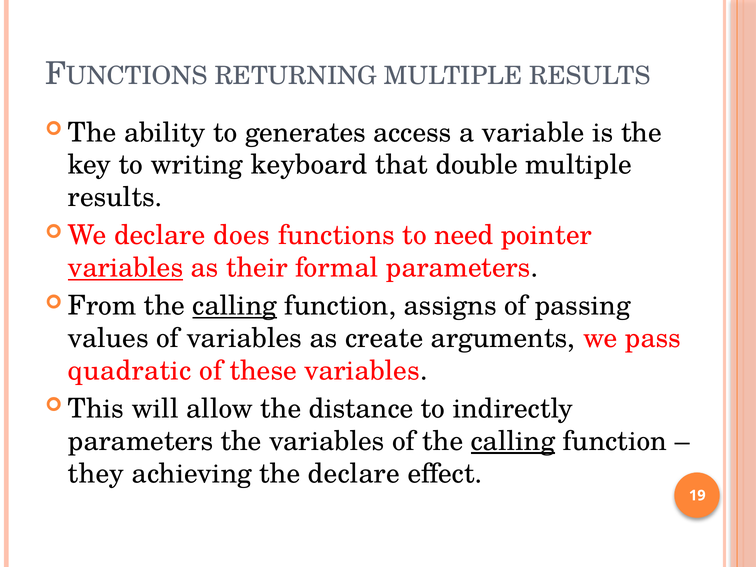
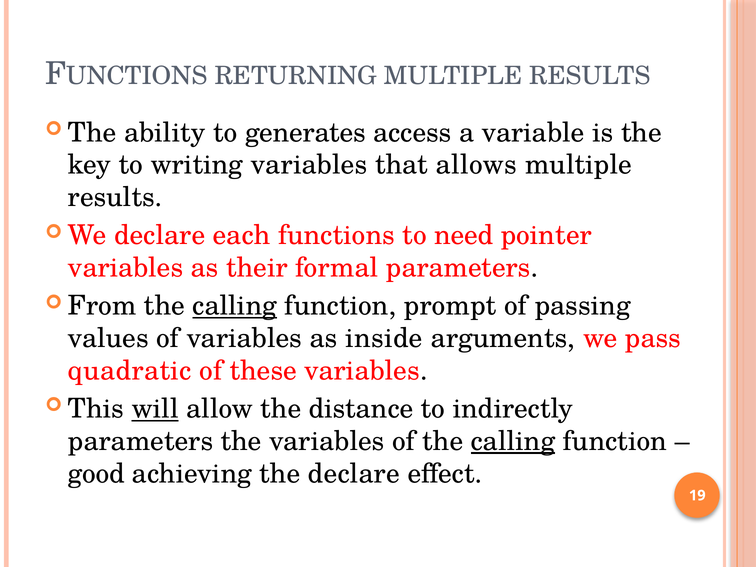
writing keyboard: keyboard -> variables
double: double -> allows
does: does -> each
variables at (126, 268) underline: present -> none
assigns: assigns -> prompt
create: create -> inside
will underline: none -> present
they: they -> good
